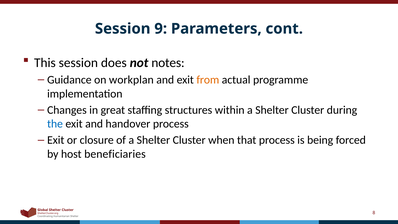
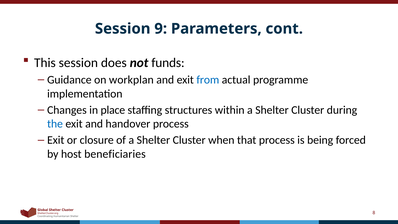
notes: notes -> funds
from colour: orange -> blue
great: great -> place
